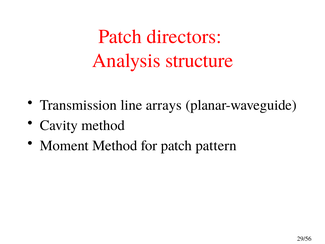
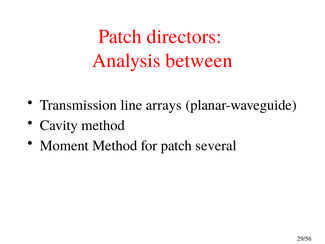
structure: structure -> between
pattern: pattern -> several
